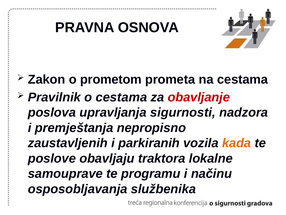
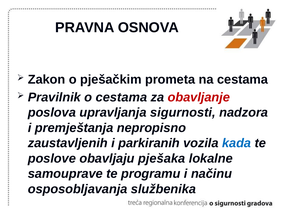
prometom: prometom -> pješačkim
kada colour: orange -> blue
traktora: traktora -> pješaka
